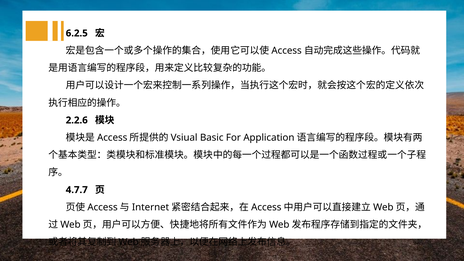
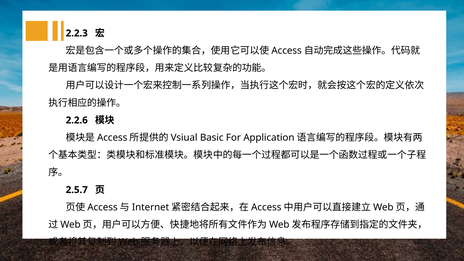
6.2.5: 6.2.5 -> 2.2.3
4.7.7: 4.7.7 -> 2.5.7
